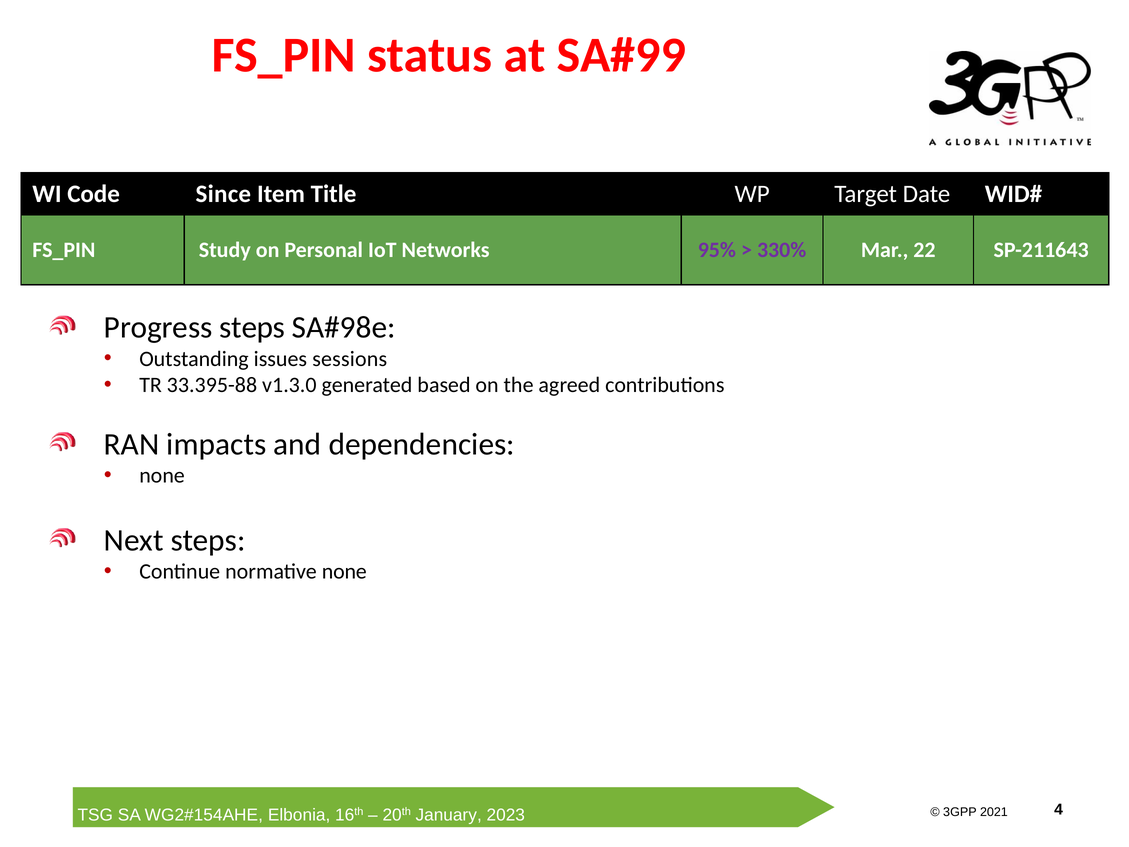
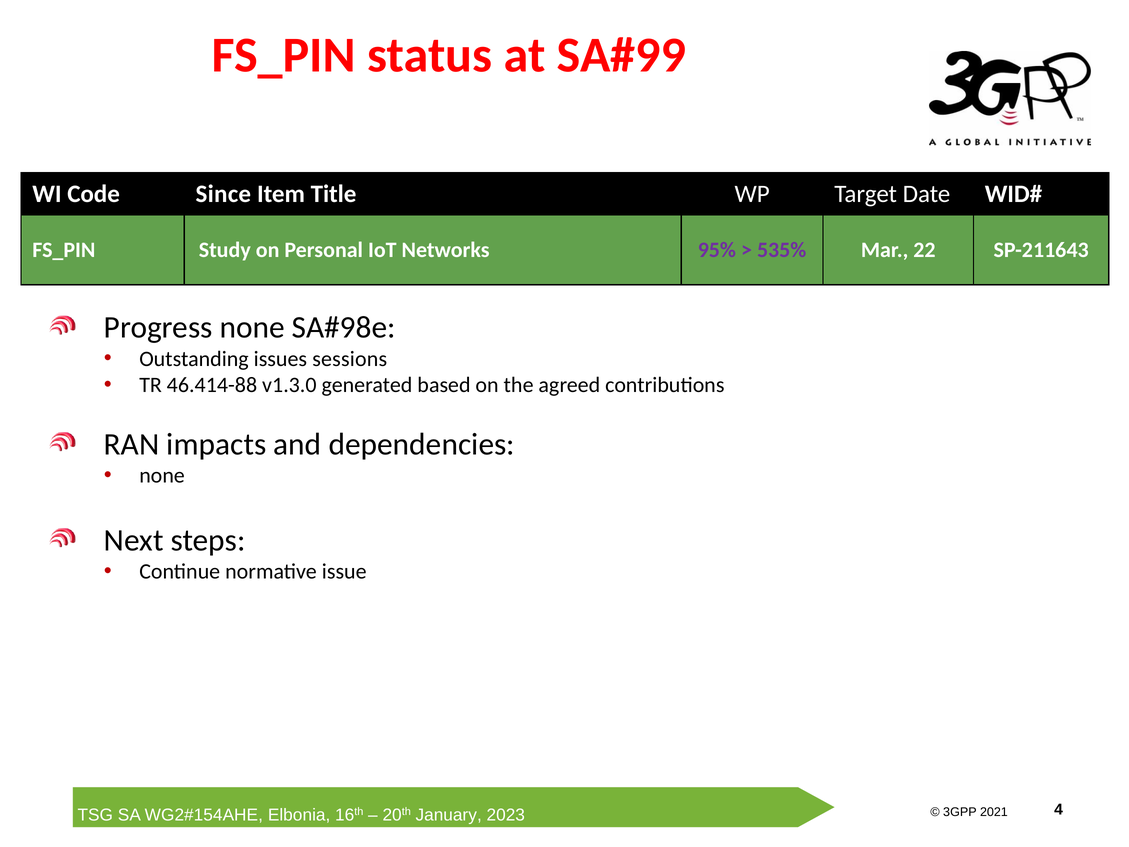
330%: 330% -> 535%
Progress steps: steps -> none
33.395-88: 33.395-88 -> 46.414-88
normative none: none -> issue
